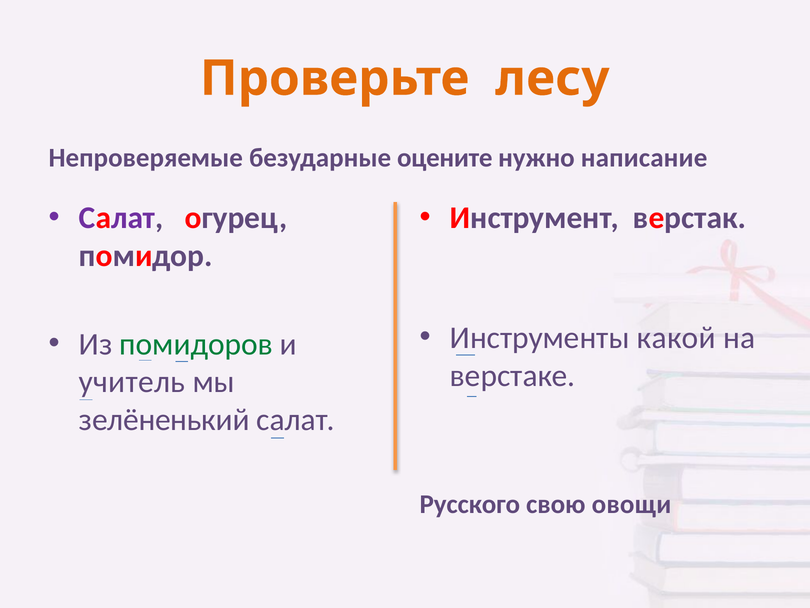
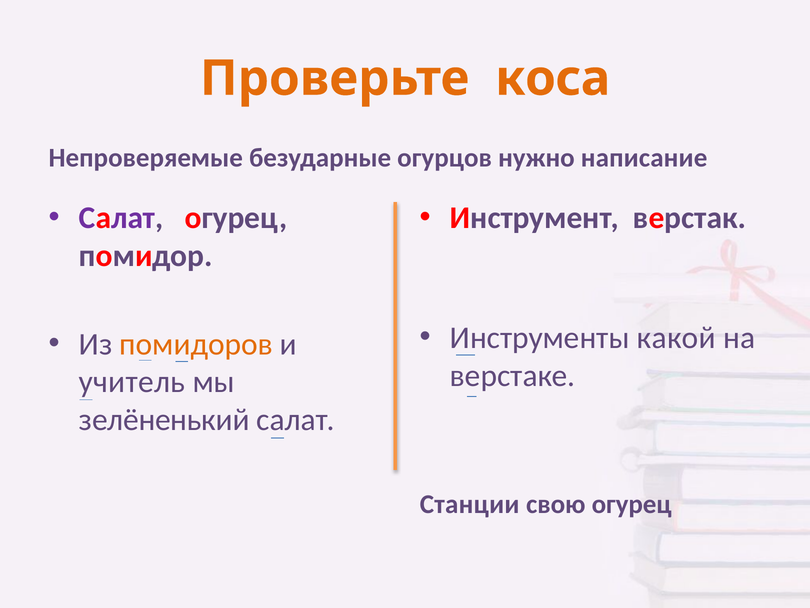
лесу: лесу -> коса
оцените: оцените -> огурцов
помидоров colour: green -> orange
Русского: Русского -> Станции
свою овощи: овощи -> огурец
